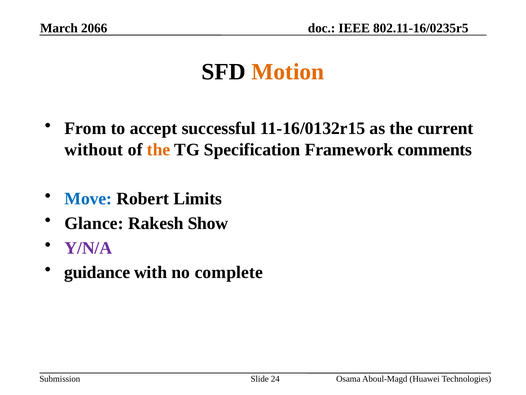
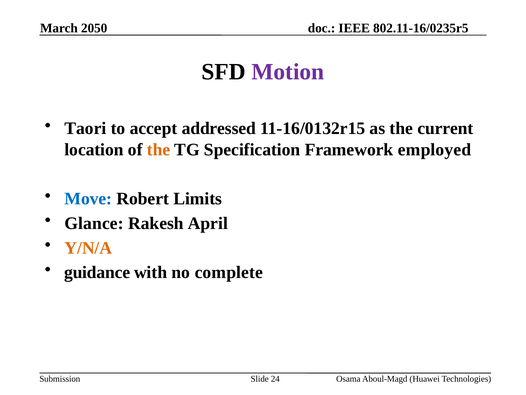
2066: 2066 -> 2050
Motion colour: orange -> purple
From: From -> Taori
successful: successful -> addressed
without: without -> location
comments: comments -> employed
Show: Show -> April
Y/N/A colour: purple -> orange
